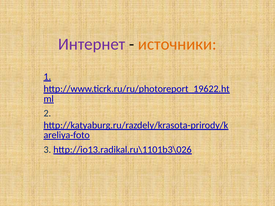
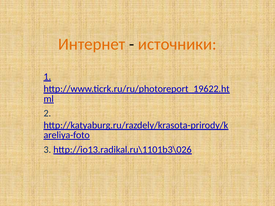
Интернет colour: purple -> orange
